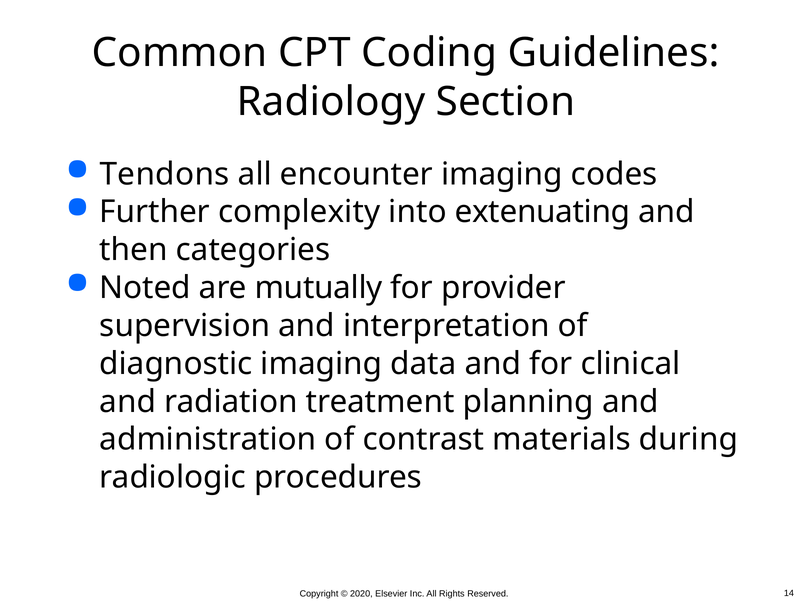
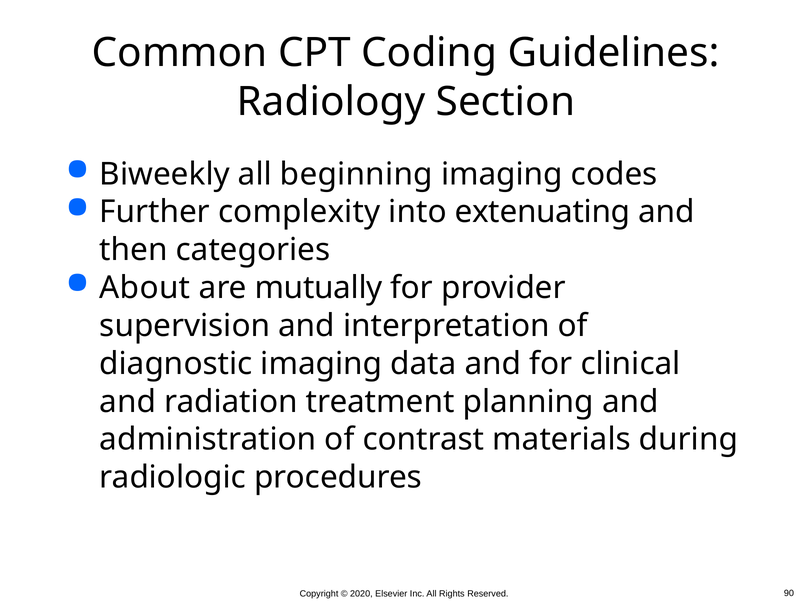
Tendons: Tendons -> Biweekly
encounter: encounter -> beginning
Noted: Noted -> About
14: 14 -> 90
